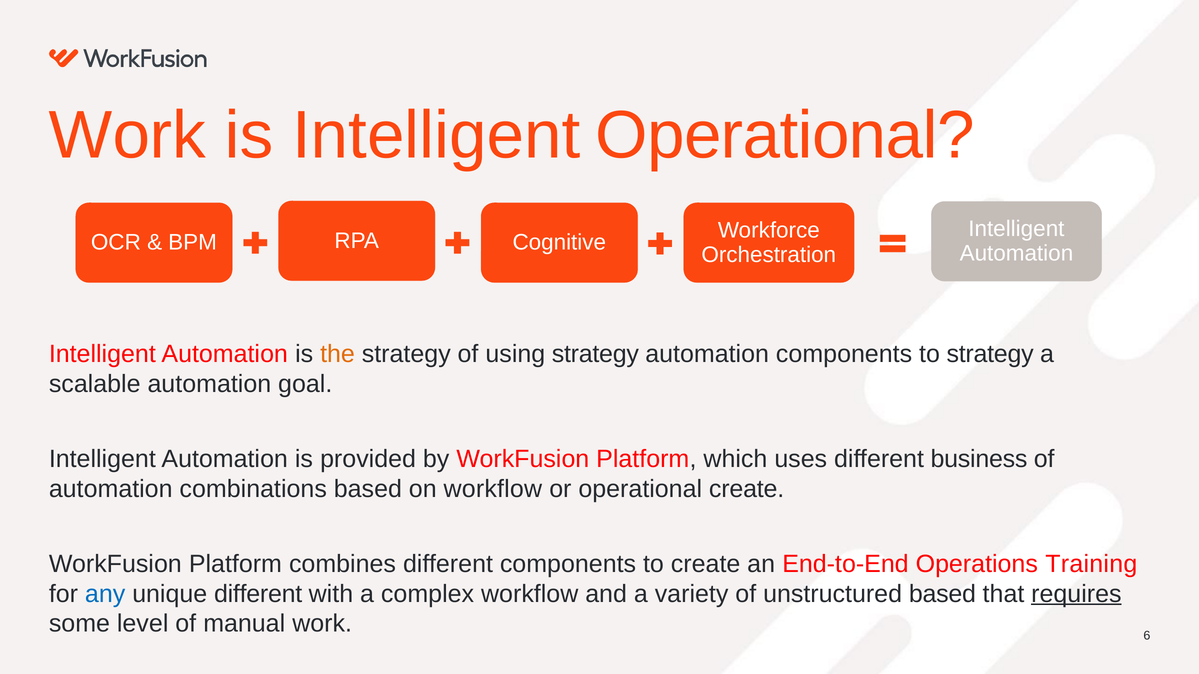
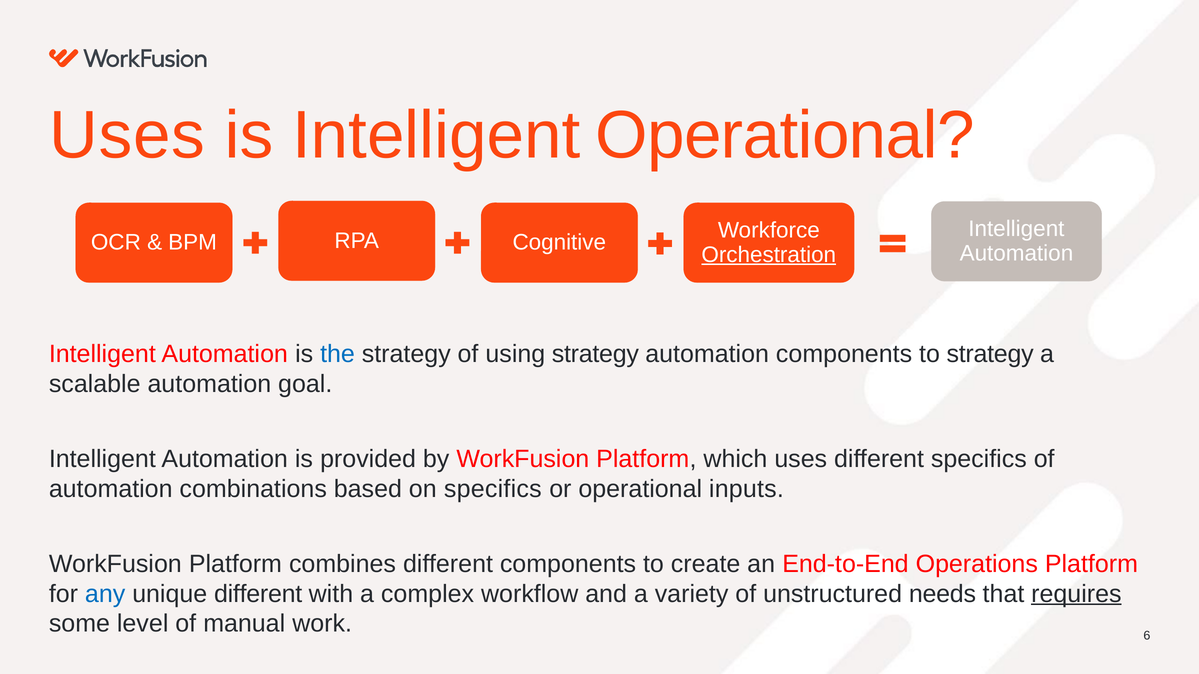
Work at (128, 136): Work -> Uses
Orchestration underline: none -> present
the colour: orange -> blue
different business: business -> specifics
on workflow: workflow -> specifics
operational create: create -> inputs
Operations Training: Training -> Platform
unstructured based: based -> needs
